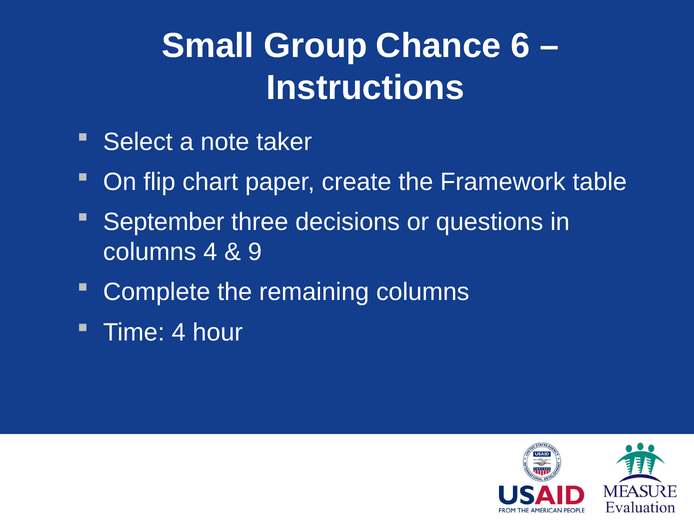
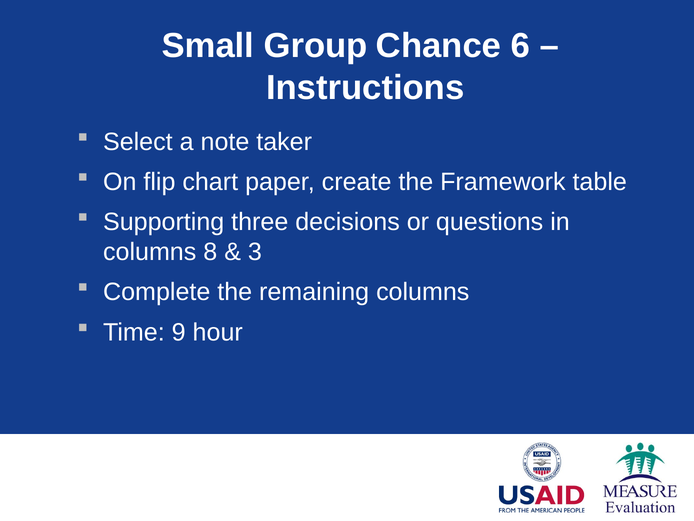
September: September -> Supporting
columns 4: 4 -> 8
9: 9 -> 3
Time 4: 4 -> 9
